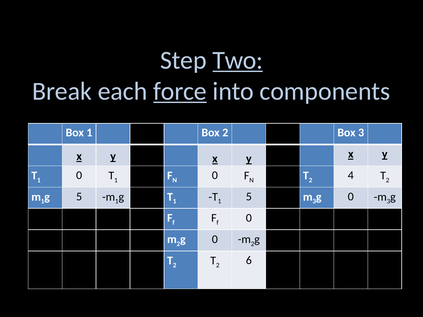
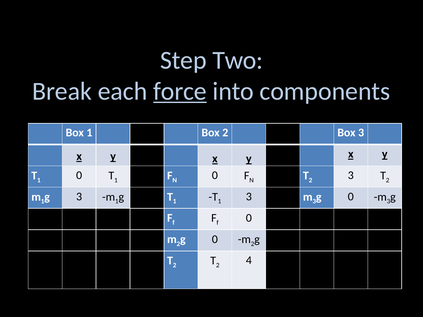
Two underline: present -> none
2 4: 4 -> 3
5 at (79, 197): 5 -> 3
1 5: 5 -> 3
6: 6 -> 4
